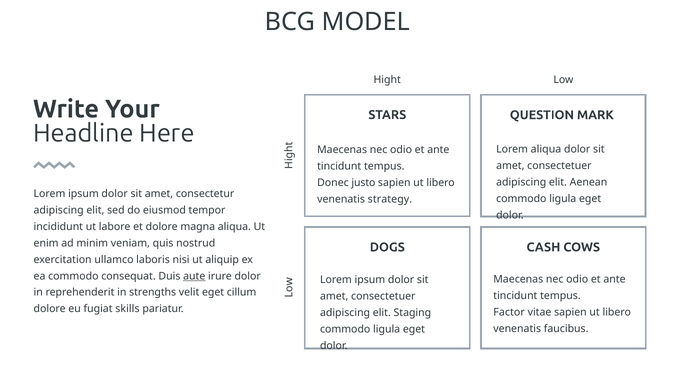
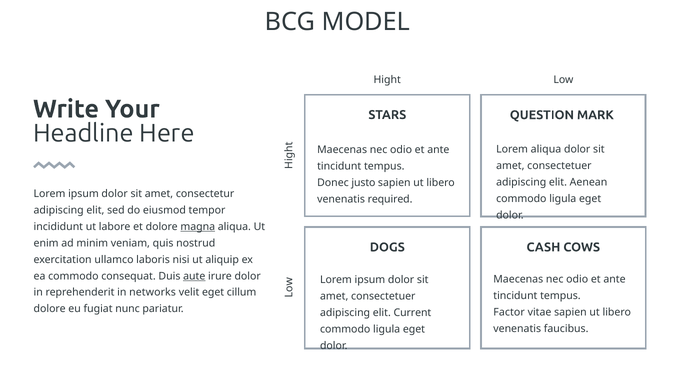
strategy: strategy -> required
magna underline: none -> present
strengths: strengths -> networks
skills: skills -> nunc
Staging: Staging -> Current
